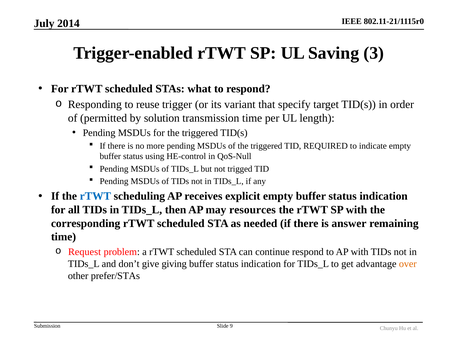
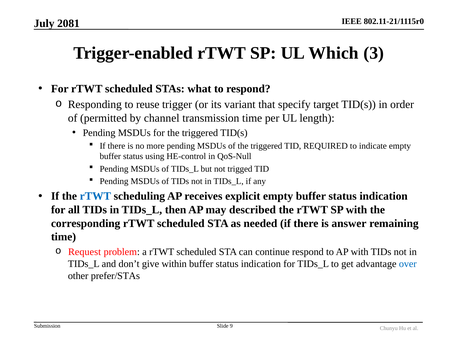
2014: 2014 -> 2081
Saving: Saving -> Which
solution: solution -> channel
resources: resources -> described
giving: giving -> within
over colour: orange -> blue
